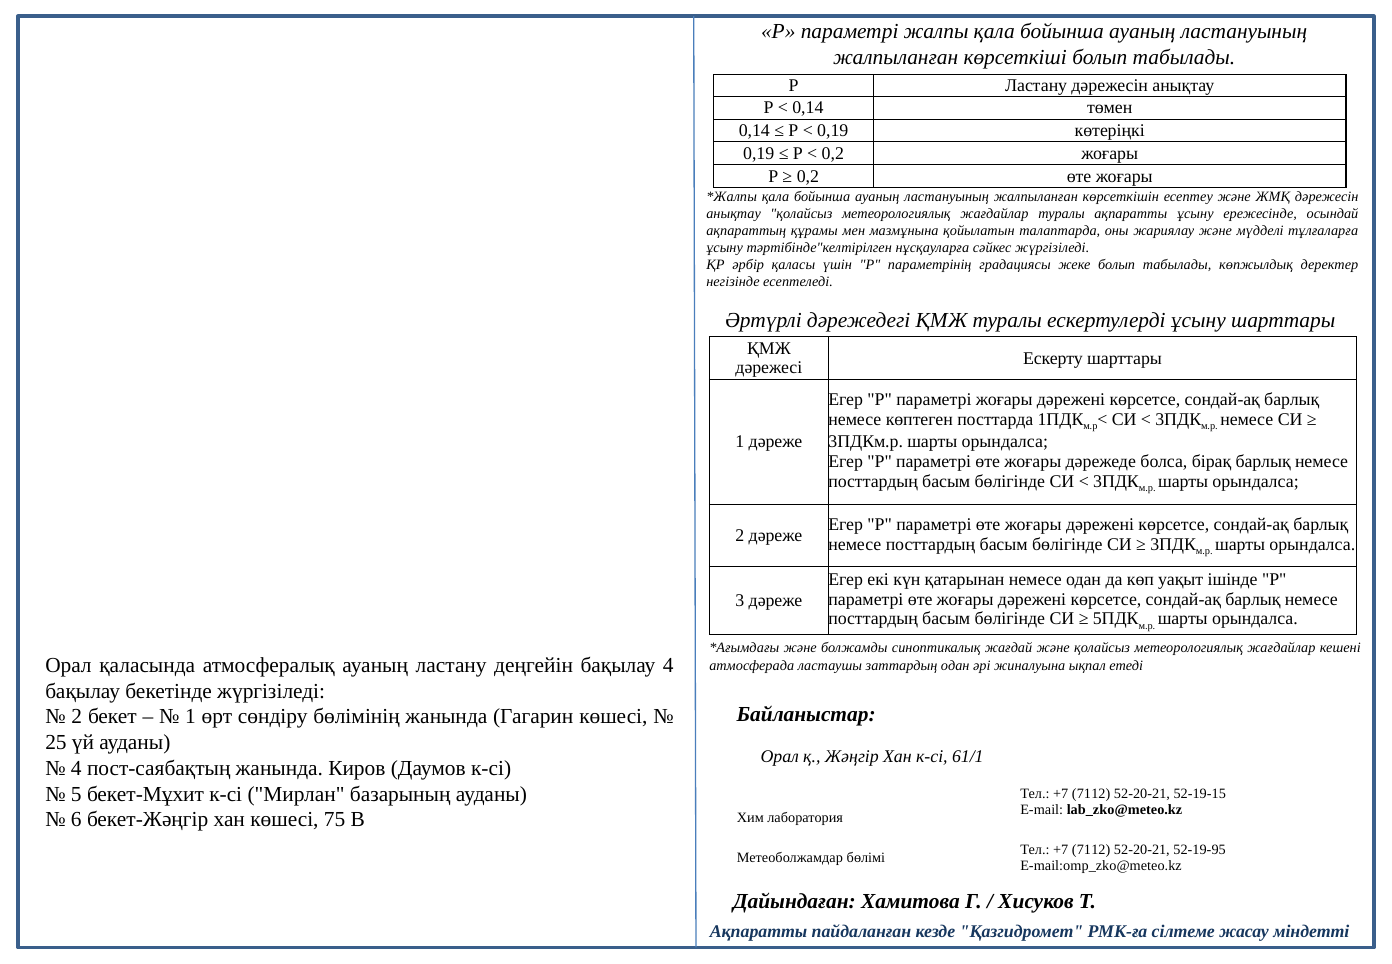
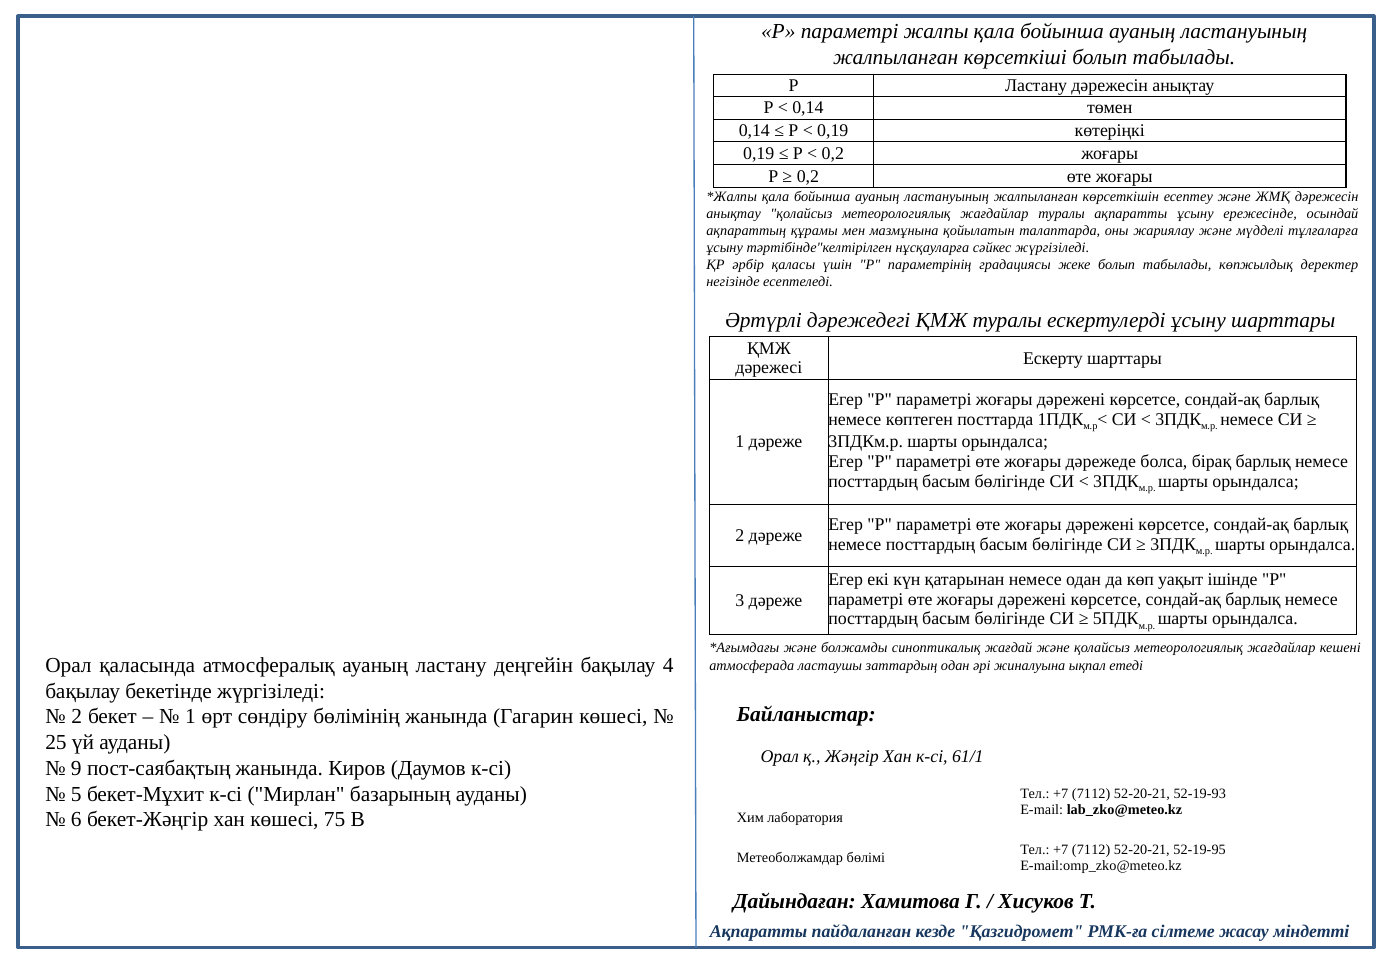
4 at (76, 768): 4 -> 9
52-19-15: 52-19-15 -> 52-19-93
